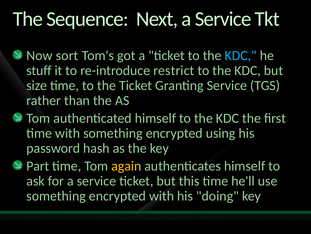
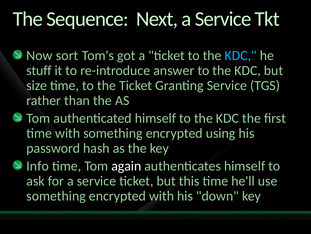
restrict: restrict -> answer
Part: Part -> Info
again colour: yellow -> white
doing: doing -> down
